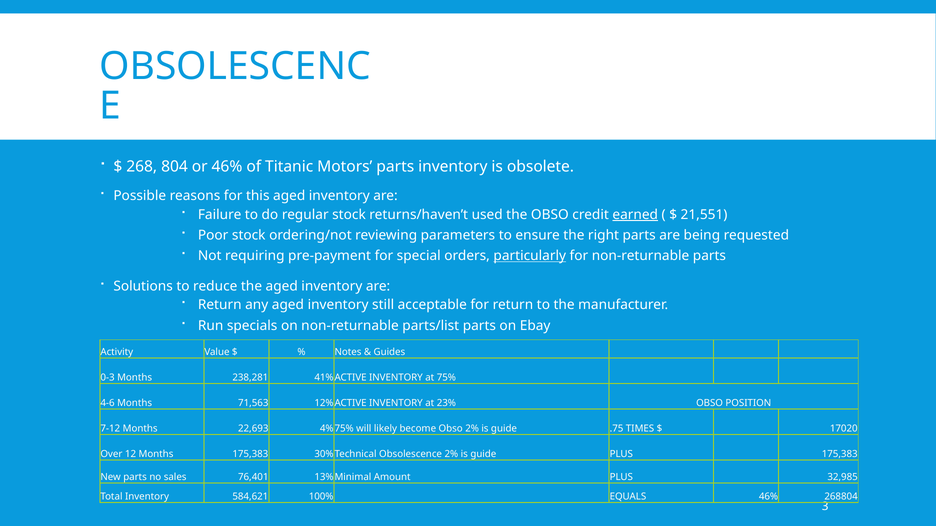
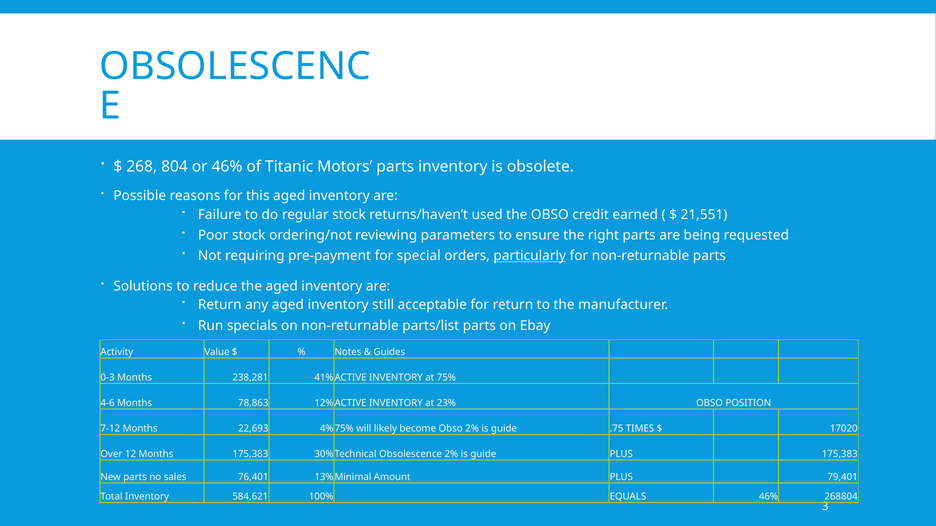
earned underline: present -> none
71,563: 71,563 -> 78,863
32,985: 32,985 -> 79,401
